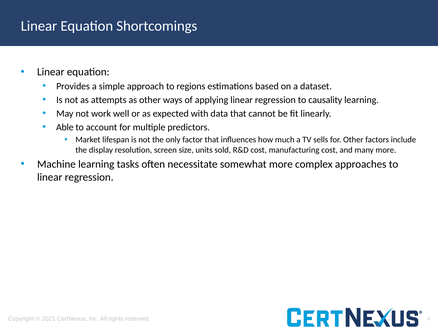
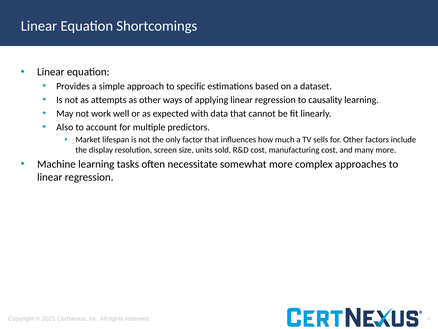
regions: regions -> specific
Able: Able -> Also
